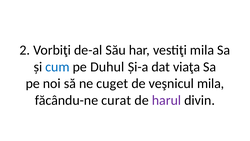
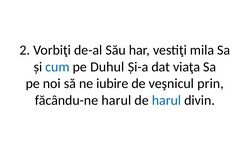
cuget: cuget -> iubire
veşnicul mila: mila -> prin
făcându-ne curat: curat -> harul
harul at (167, 100) colour: purple -> blue
